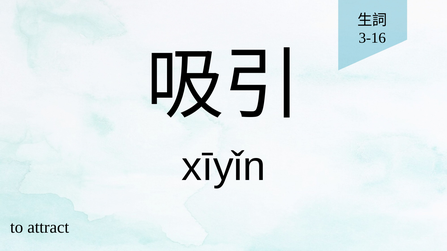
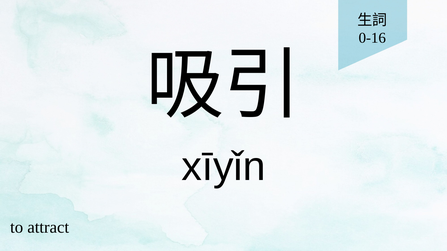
3-16: 3-16 -> 0-16
